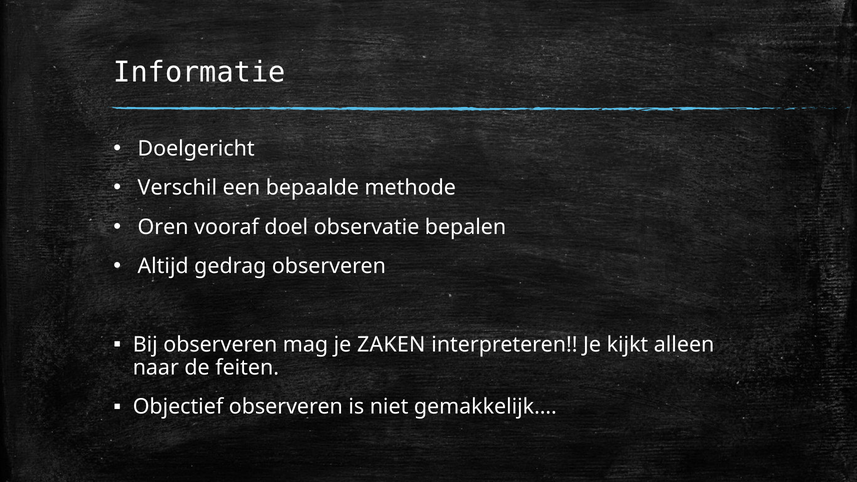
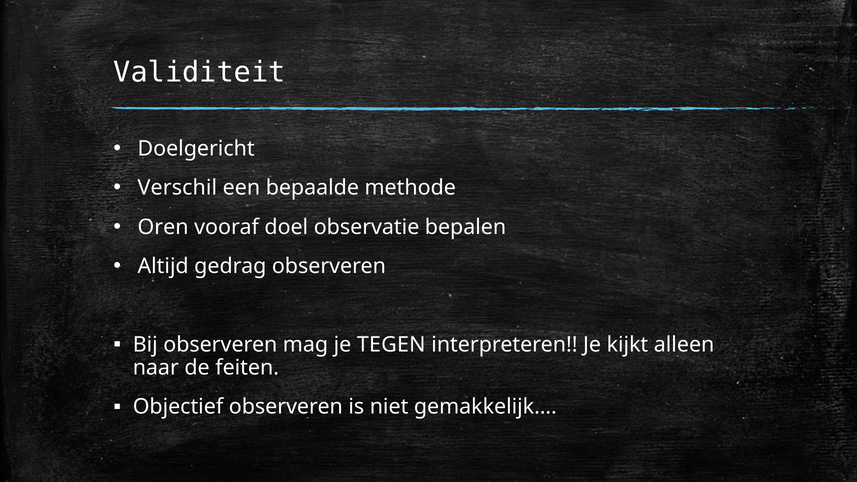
Informatie: Informatie -> Validiteit
ZAKEN: ZAKEN -> TEGEN
